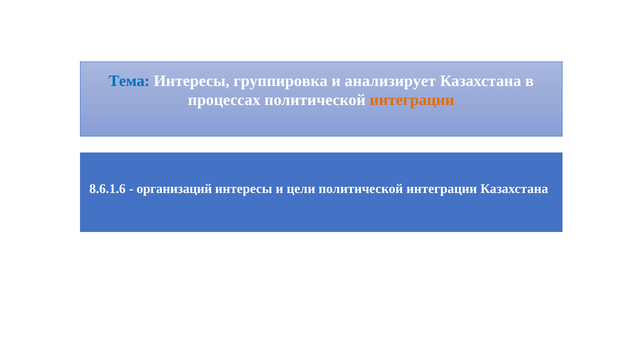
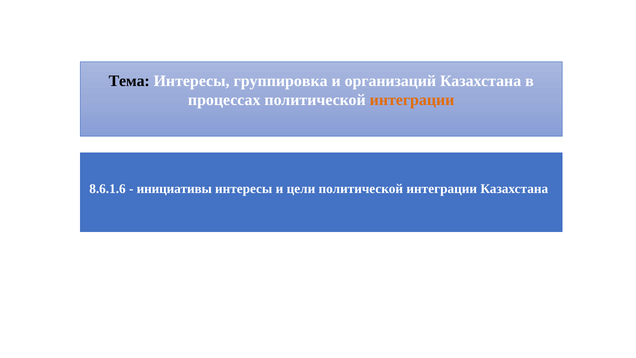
Тема colour: blue -> black
анализирует: анализирует -> организаций
организаций: организаций -> инициативы
